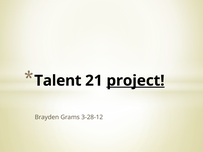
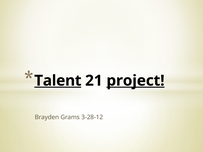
Talent underline: none -> present
